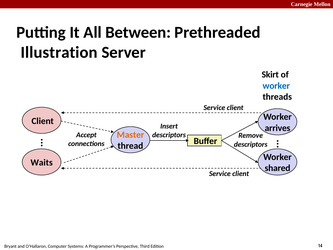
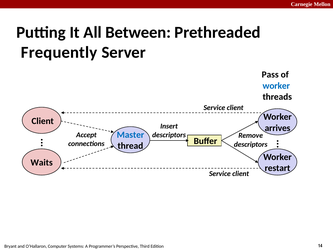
Illustration: Illustration -> Frequently
Skirt: Skirt -> Pass
Master colour: orange -> blue
shared: shared -> restart
